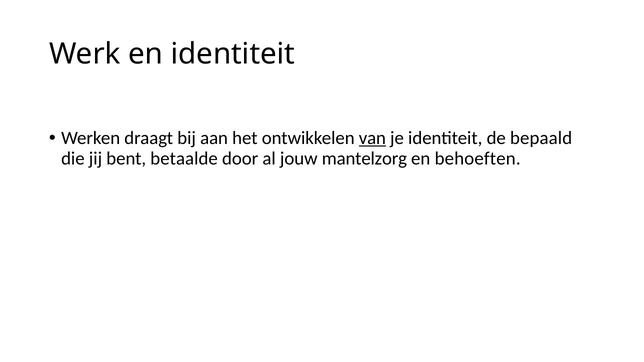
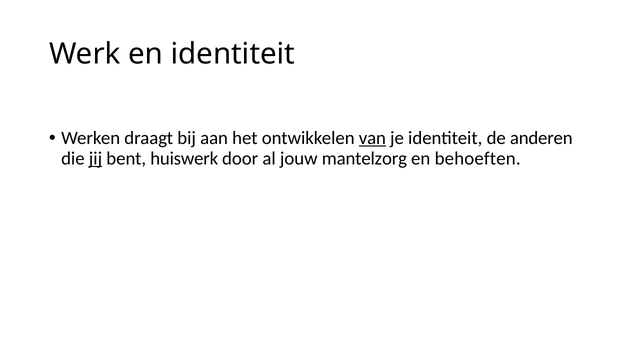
bepaald: bepaald -> anderen
jij underline: none -> present
betaalde: betaalde -> huiswerk
